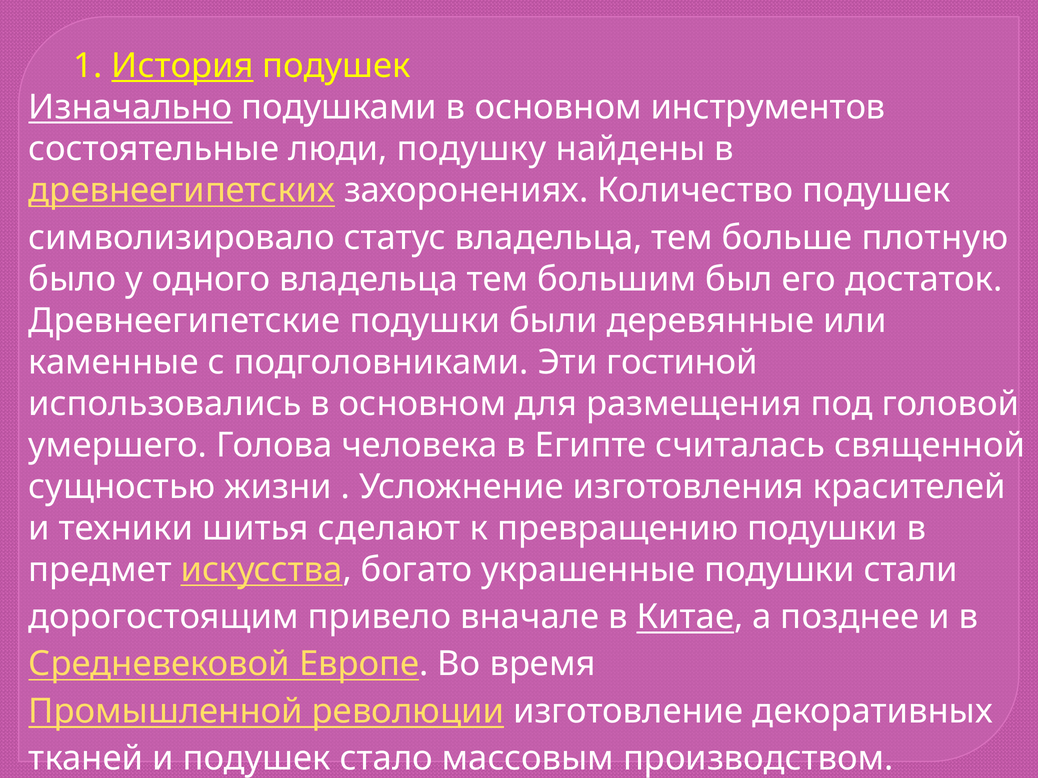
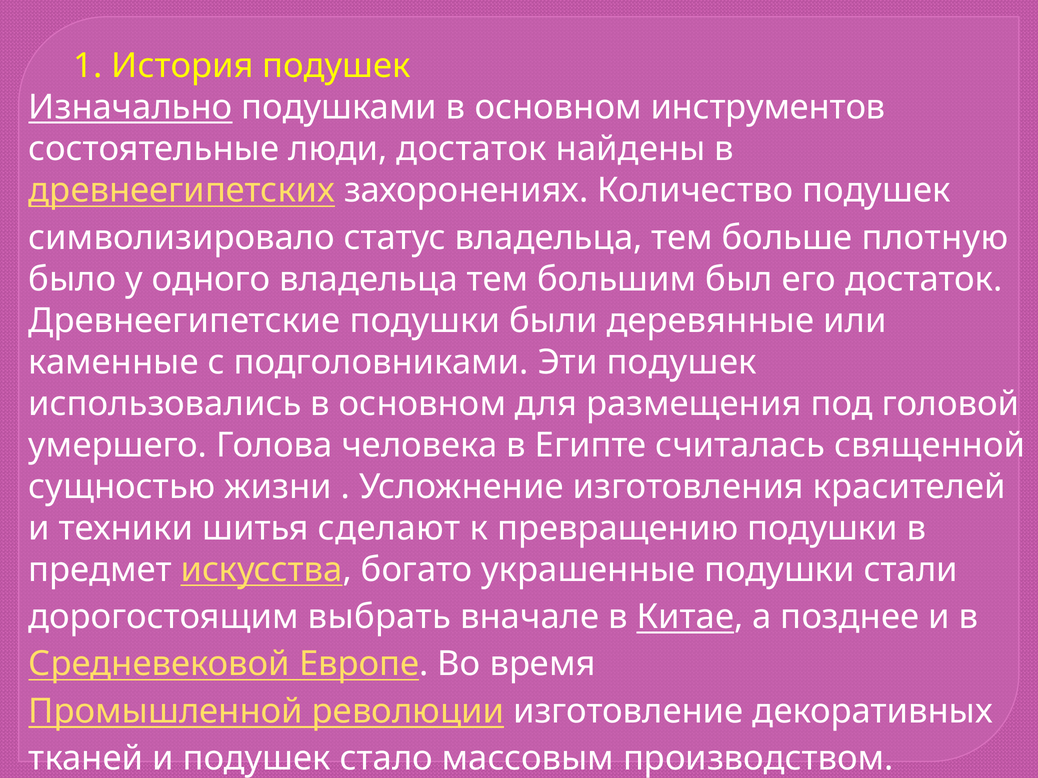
История underline: present -> none
люди подушку: подушку -> достаток
Эти гостиной: гостиной -> подушек
привело: привело -> выбрать
